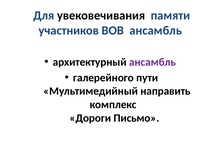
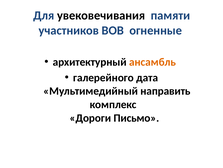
ВОВ ансамбль: ансамбль -> огненные
ансамбль at (153, 62) colour: purple -> orange
пути: пути -> дата
